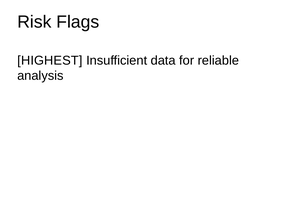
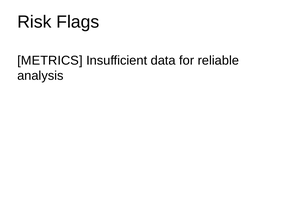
HIGHEST: HIGHEST -> METRICS
